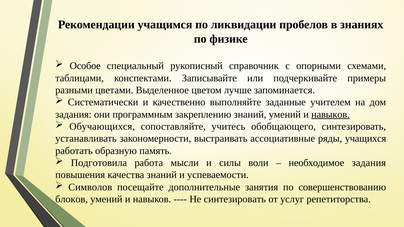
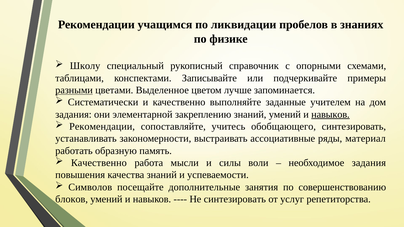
Особое: Особое -> Школу
разными underline: none -> present
программным: программным -> элементарной
Обучающихся at (102, 127): Обучающихся -> Рекомендации
учащихся: учащихся -> материал
Подготовила at (99, 163): Подготовила -> Качественно
